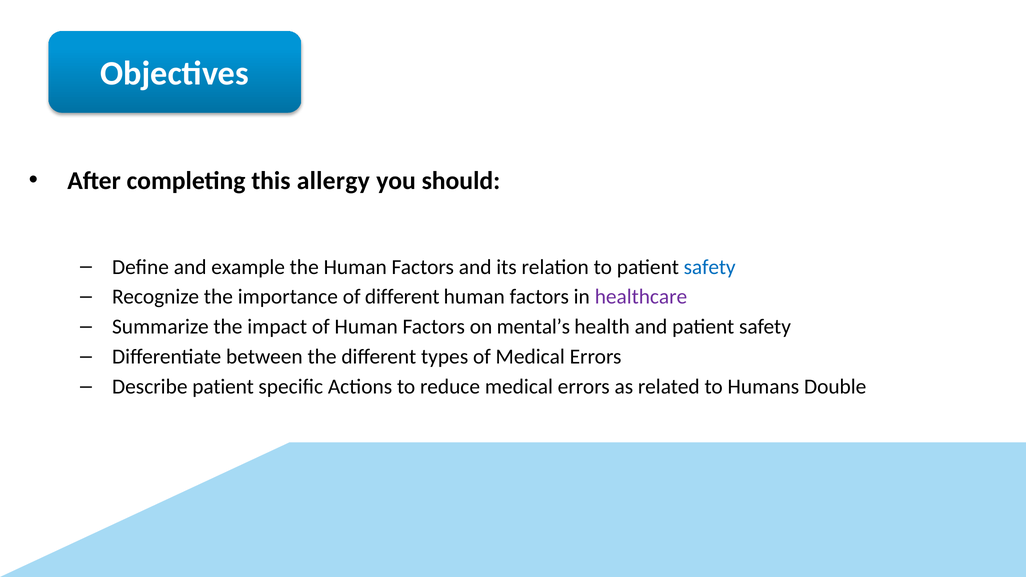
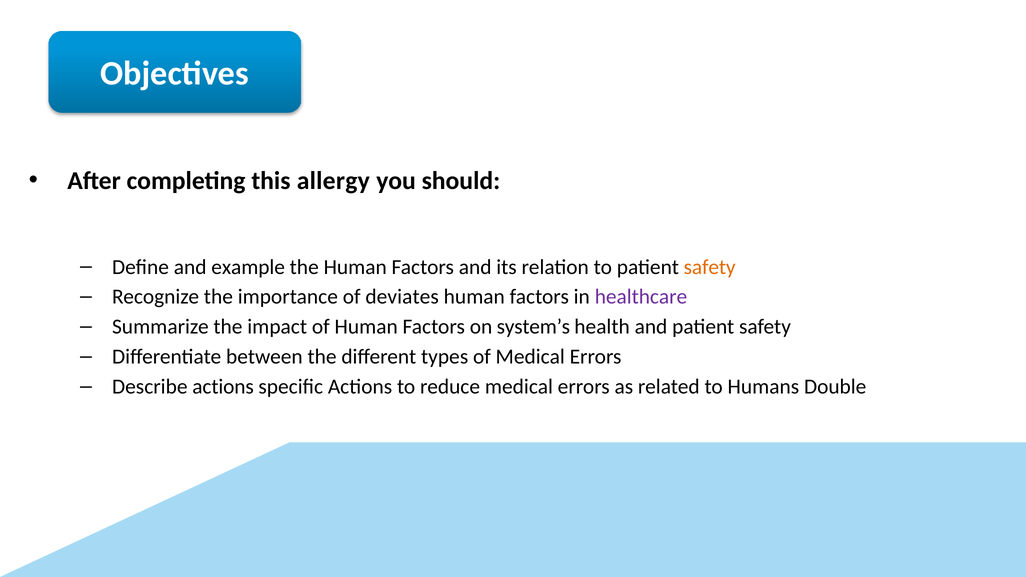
safety at (710, 267) colour: blue -> orange
of different: different -> deviates
mental’s: mental’s -> system’s
Describe patient: patient -> actions
